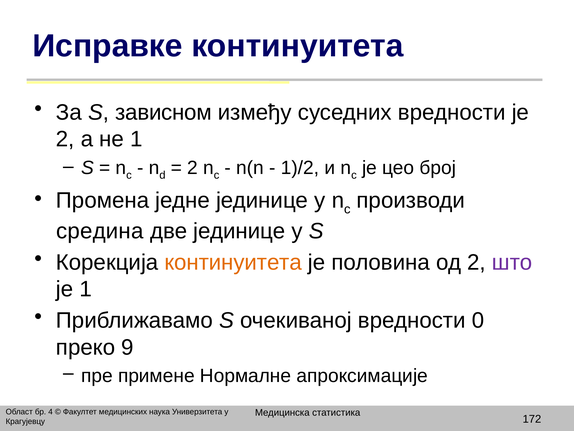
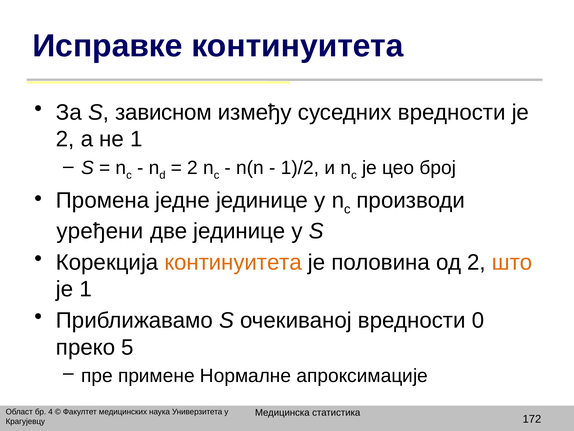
средина: средина -> уређени
што colour: purple -> orange
9: 9 -> 5
